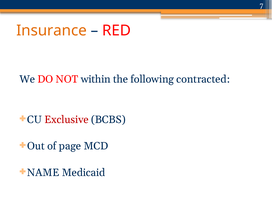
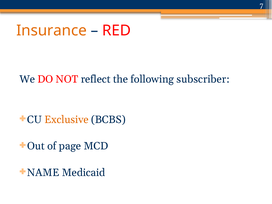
within: within -> reflect
contracted: contracted -> subscriber
Exclusive colour: red -> orange
